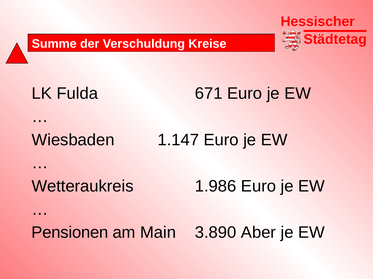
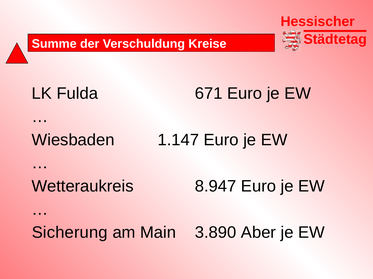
1.986: 1.986 -> 8.947
Pensionen: Pensionen -> Sicherung
